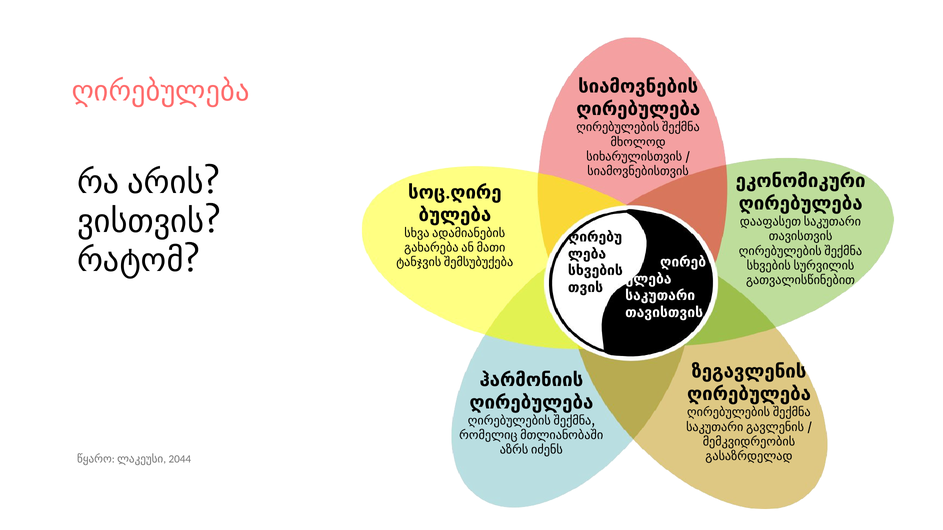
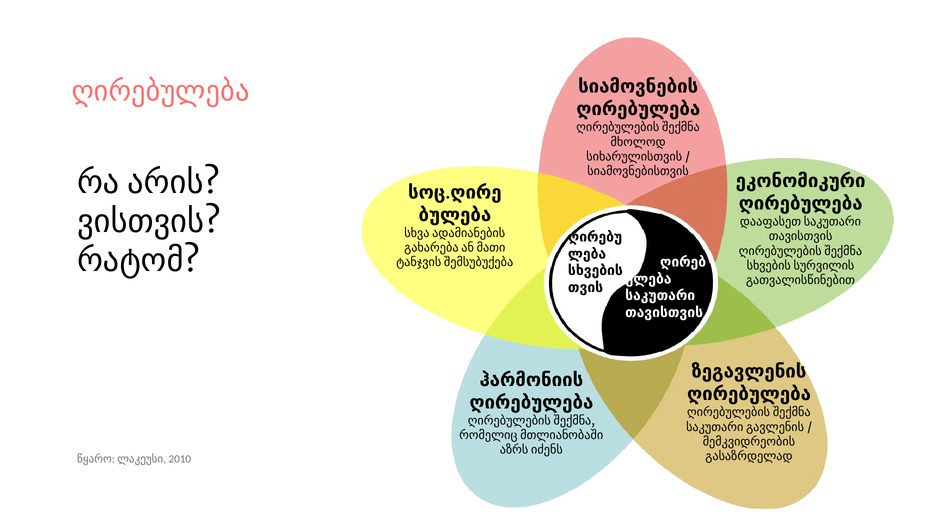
2044: 2044 -> 2010
